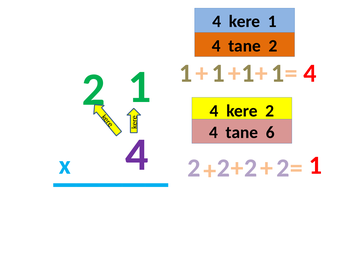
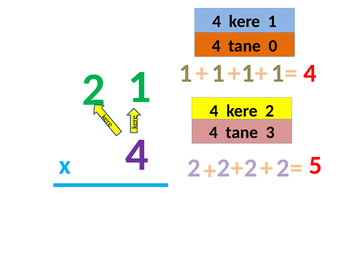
tane 2: 2 -> 0
6: 6 -> 3
1 at (315, 165): 1 -> 5
